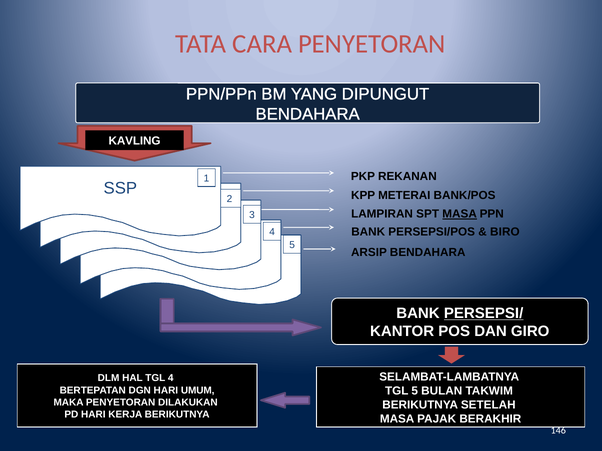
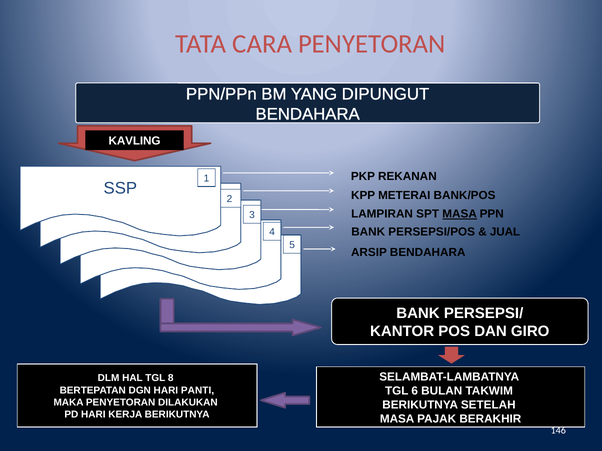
BIRO: BIRO -> JUAL
PERSEPSI/ underline: present -> none
TGL 4: 4 -> 8
TGL 5: 5 -> 6
UMUM: UMUM -> PANTI
